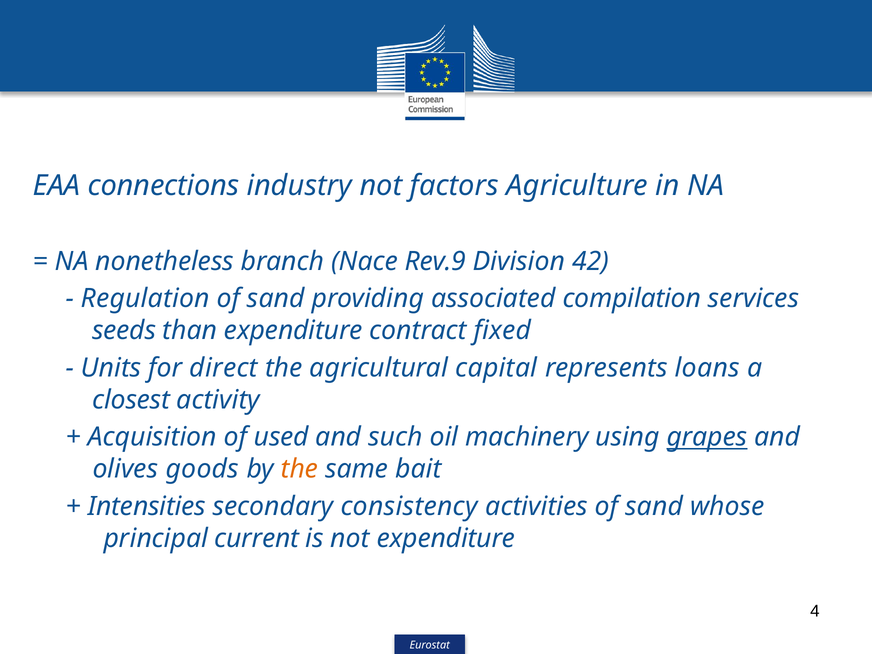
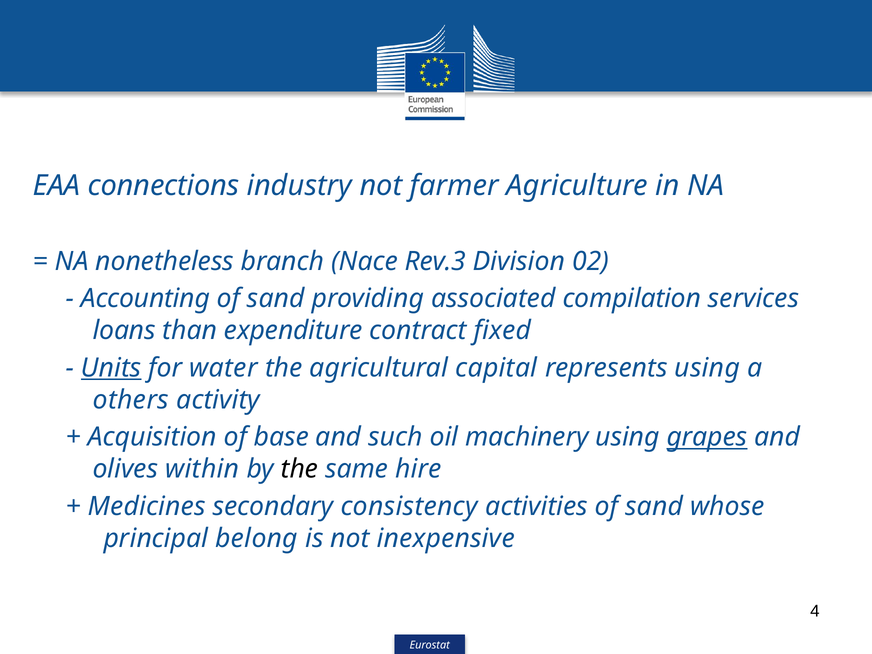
factors: factors -> farmer
Rev.9: Rev.9 -> Rev.3
42: 42 -> 02
Regulation: Regulation -> Accounting
seeds: seeds -> loans
Units underline: none -> present
direct: direct -> water
represents loans: loans -> using
closest: closest -> others
used: used -> base
goods: goods -> within
the at (300, 469) colour: orange -> black
bait: bait -> hire
Intensities: Intensities -> Medicines
current: current -> belong
not expenditure: expenditure -> inexpensive
